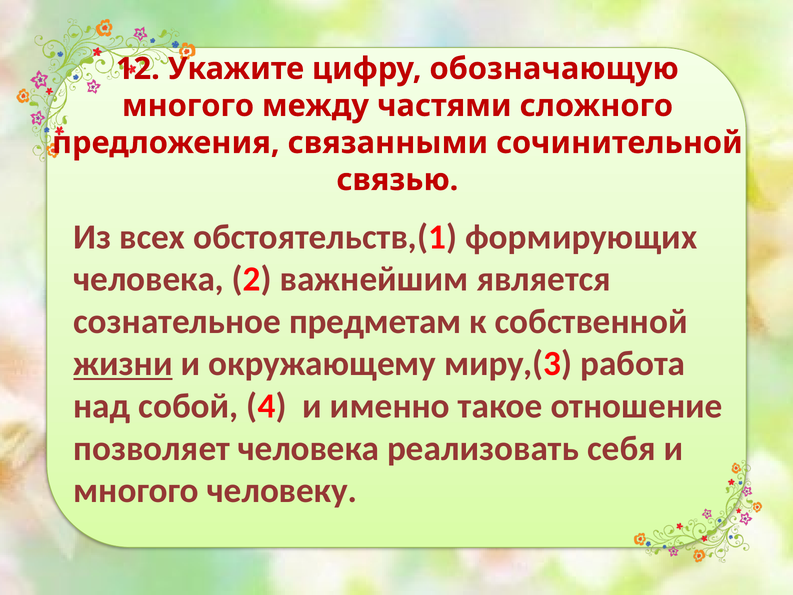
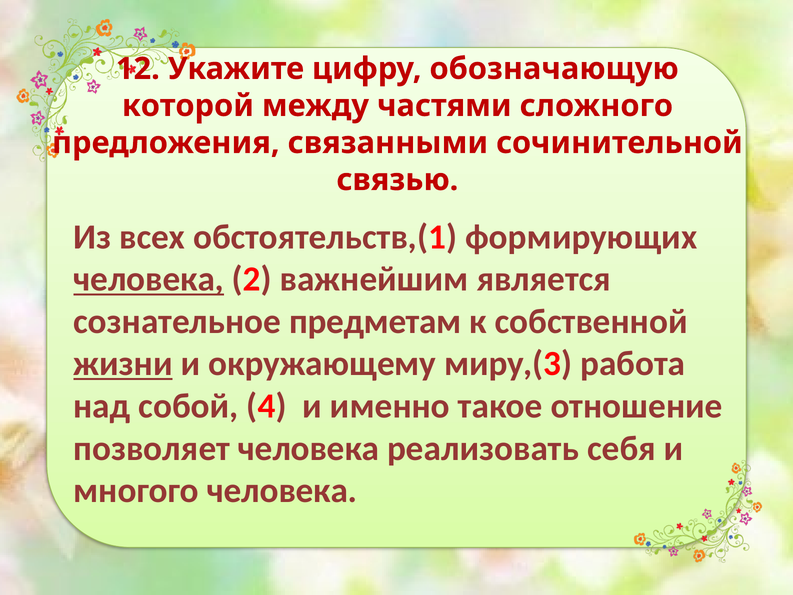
многого at (188, 106): многого -> которой
человека at (149, 279) underline: none -> present
многого человеку: человеку -> человека
